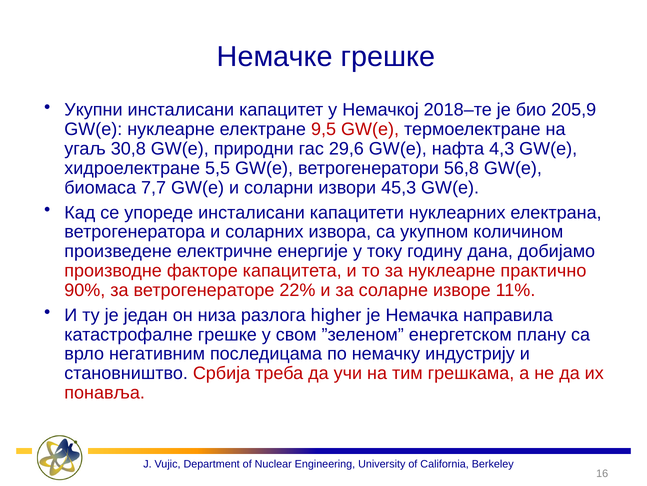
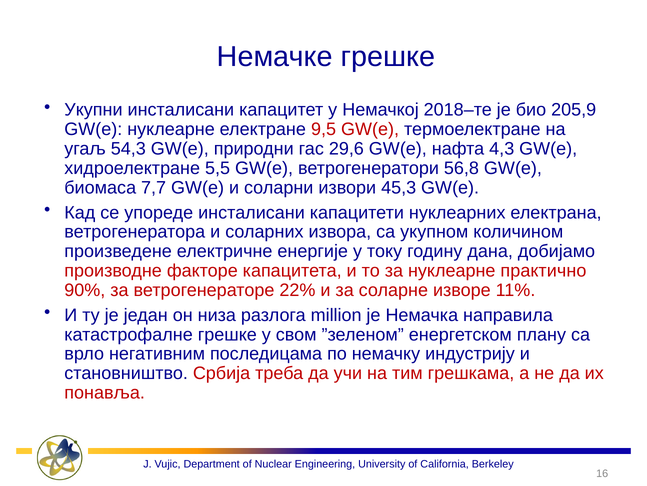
30,8: 30,8 -> 54,3
higher: higher -> million
